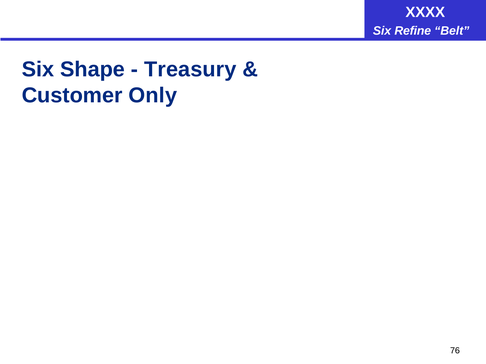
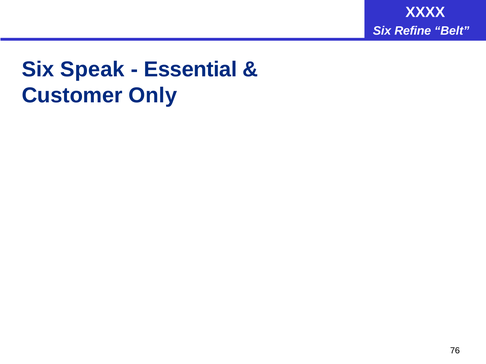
Shape: Shape -> Speak
Treasury: Treasury -> Essential
